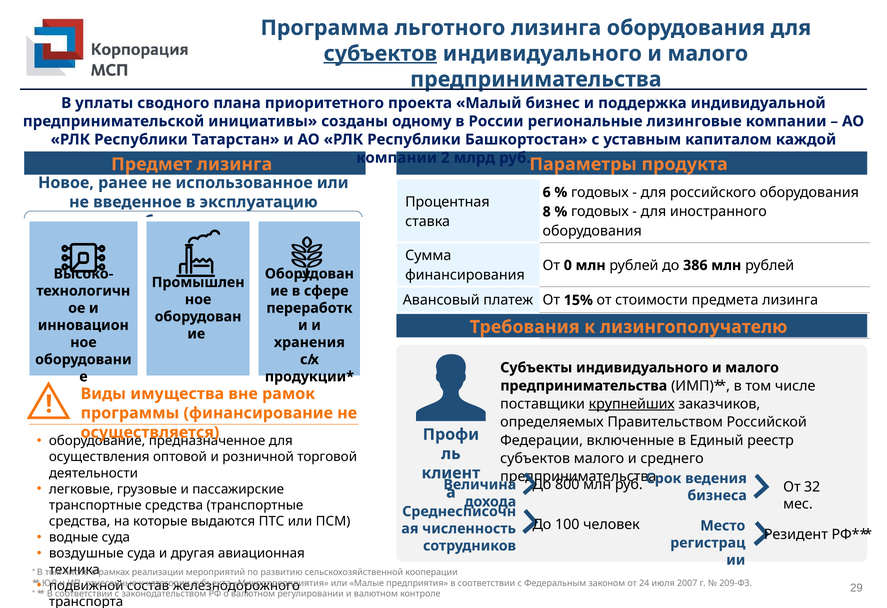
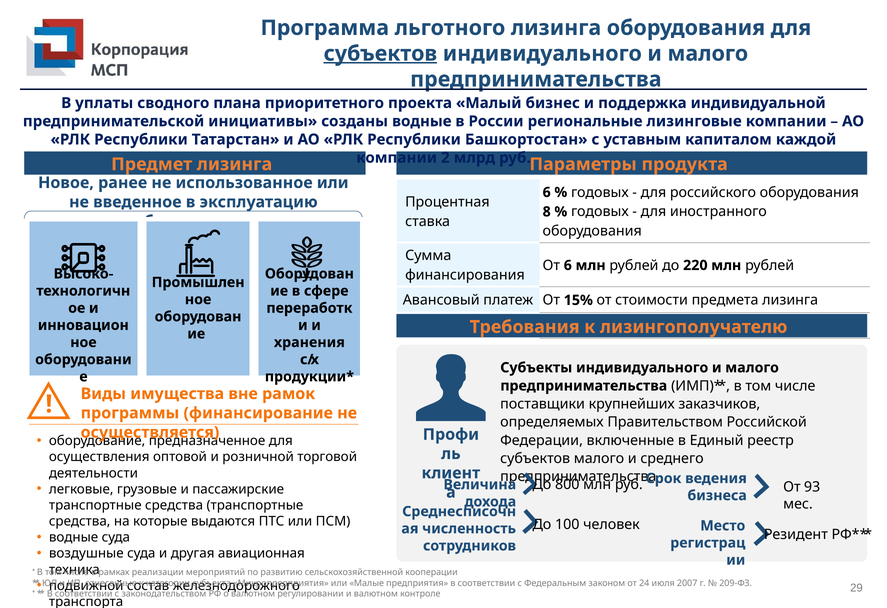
созданы одному: одному -> водные
От 0: 0 -> 6
386: 386 -> 220
крупнейших underline: present -> none
32: 32 -> 93
